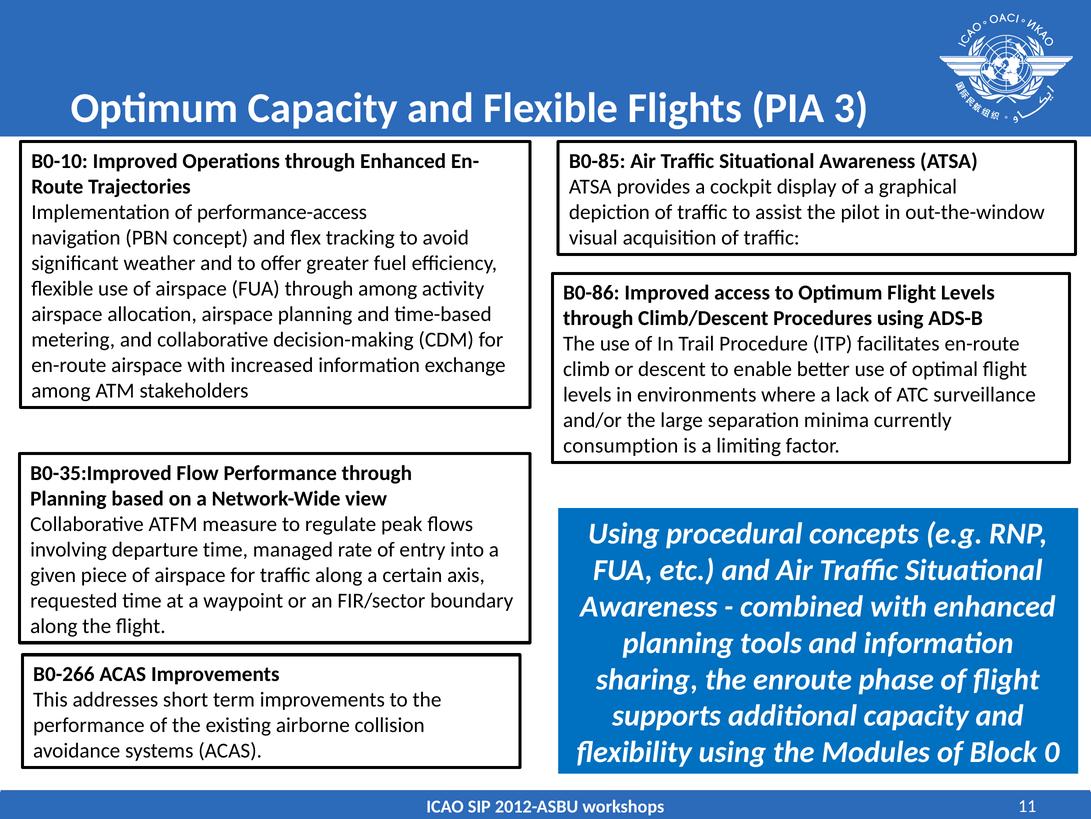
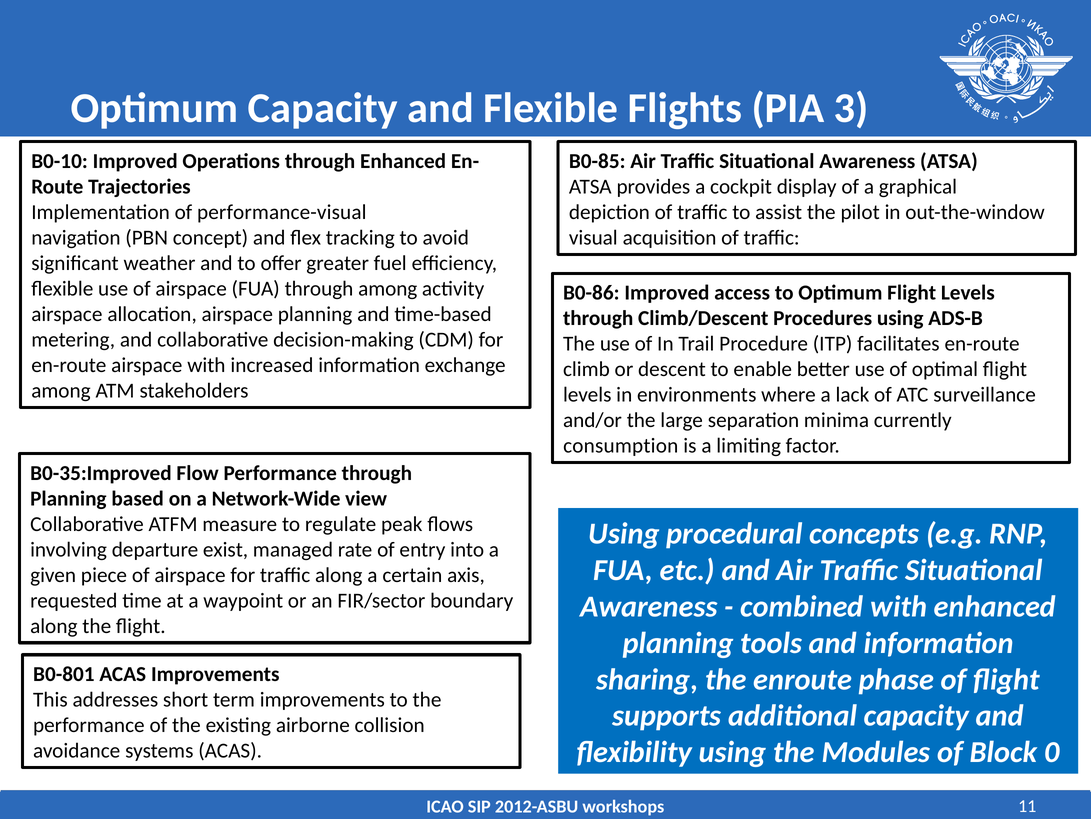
performance-access: performance-access -> performance-visual
departure time: time -> exist
B0-266: B0-266 -> B0-801
